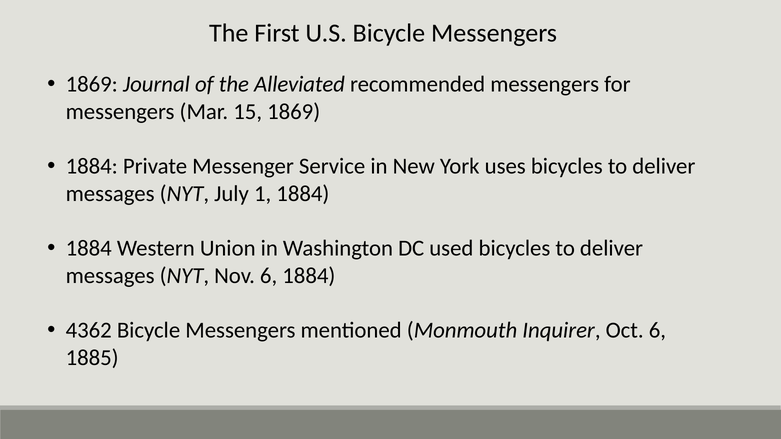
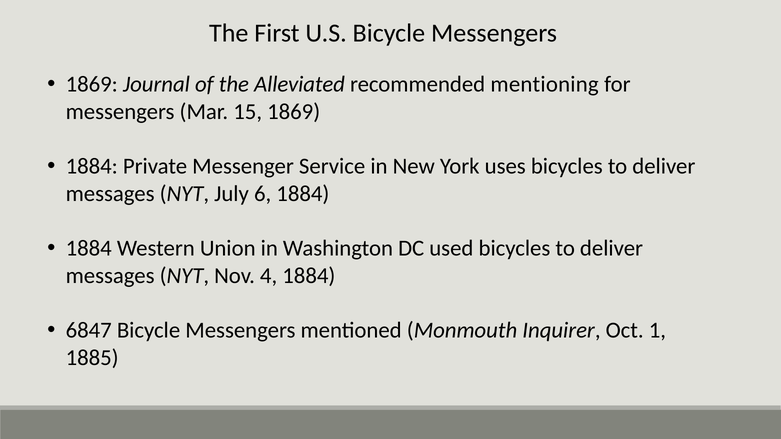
recommended messengers: messengers -> mentioning
1: 1 -> 6
Nov 6: 6 -> 4
4362: 4362 -> 6847
Oct 6: 6 -> 1
